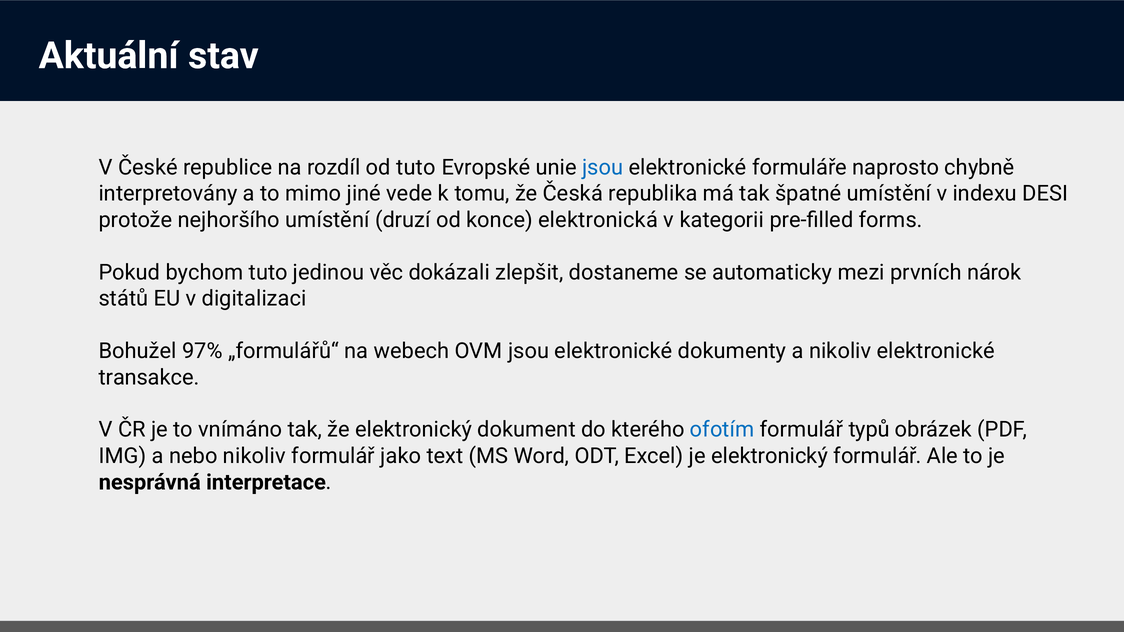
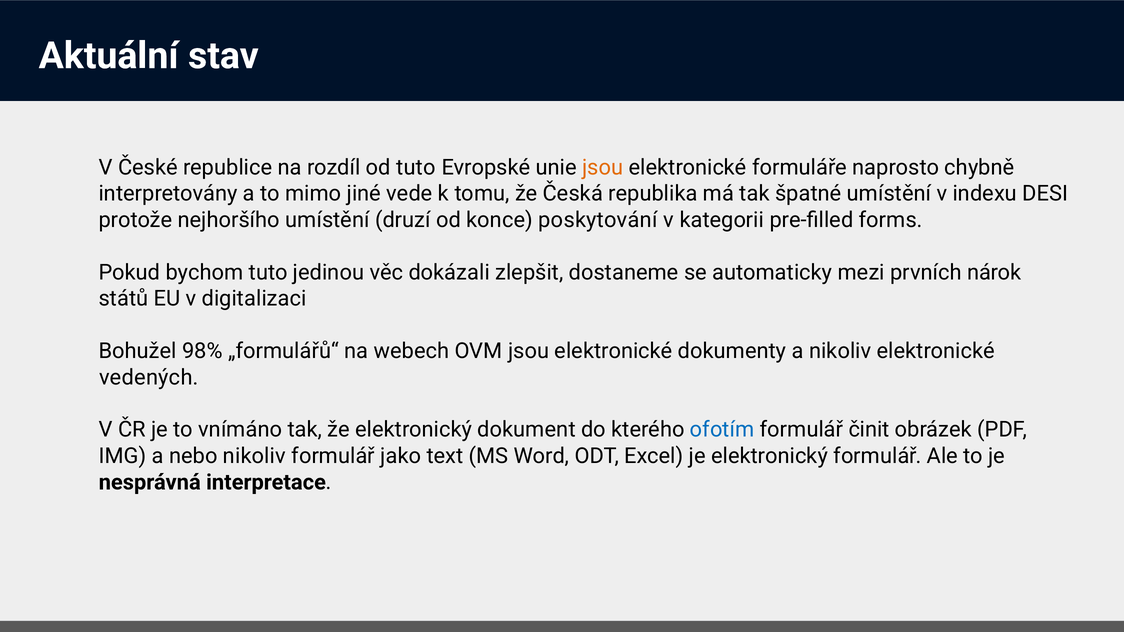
jsou at (603, 168) colour: blue -> orange
elektronická: elektronická -> poskytování
97%: 97% -> 98%
transakce: transakce -> vedených
typů: typů -> činit
